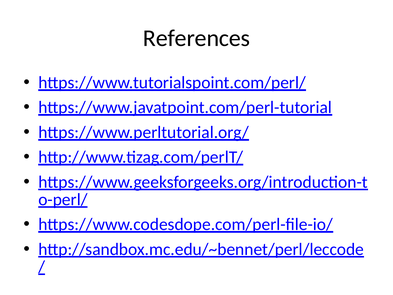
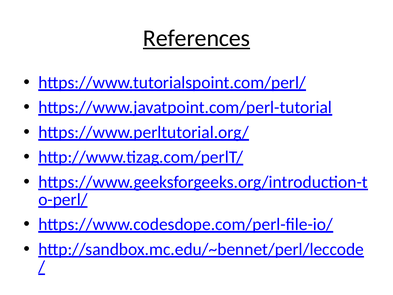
References underline: none -> present
